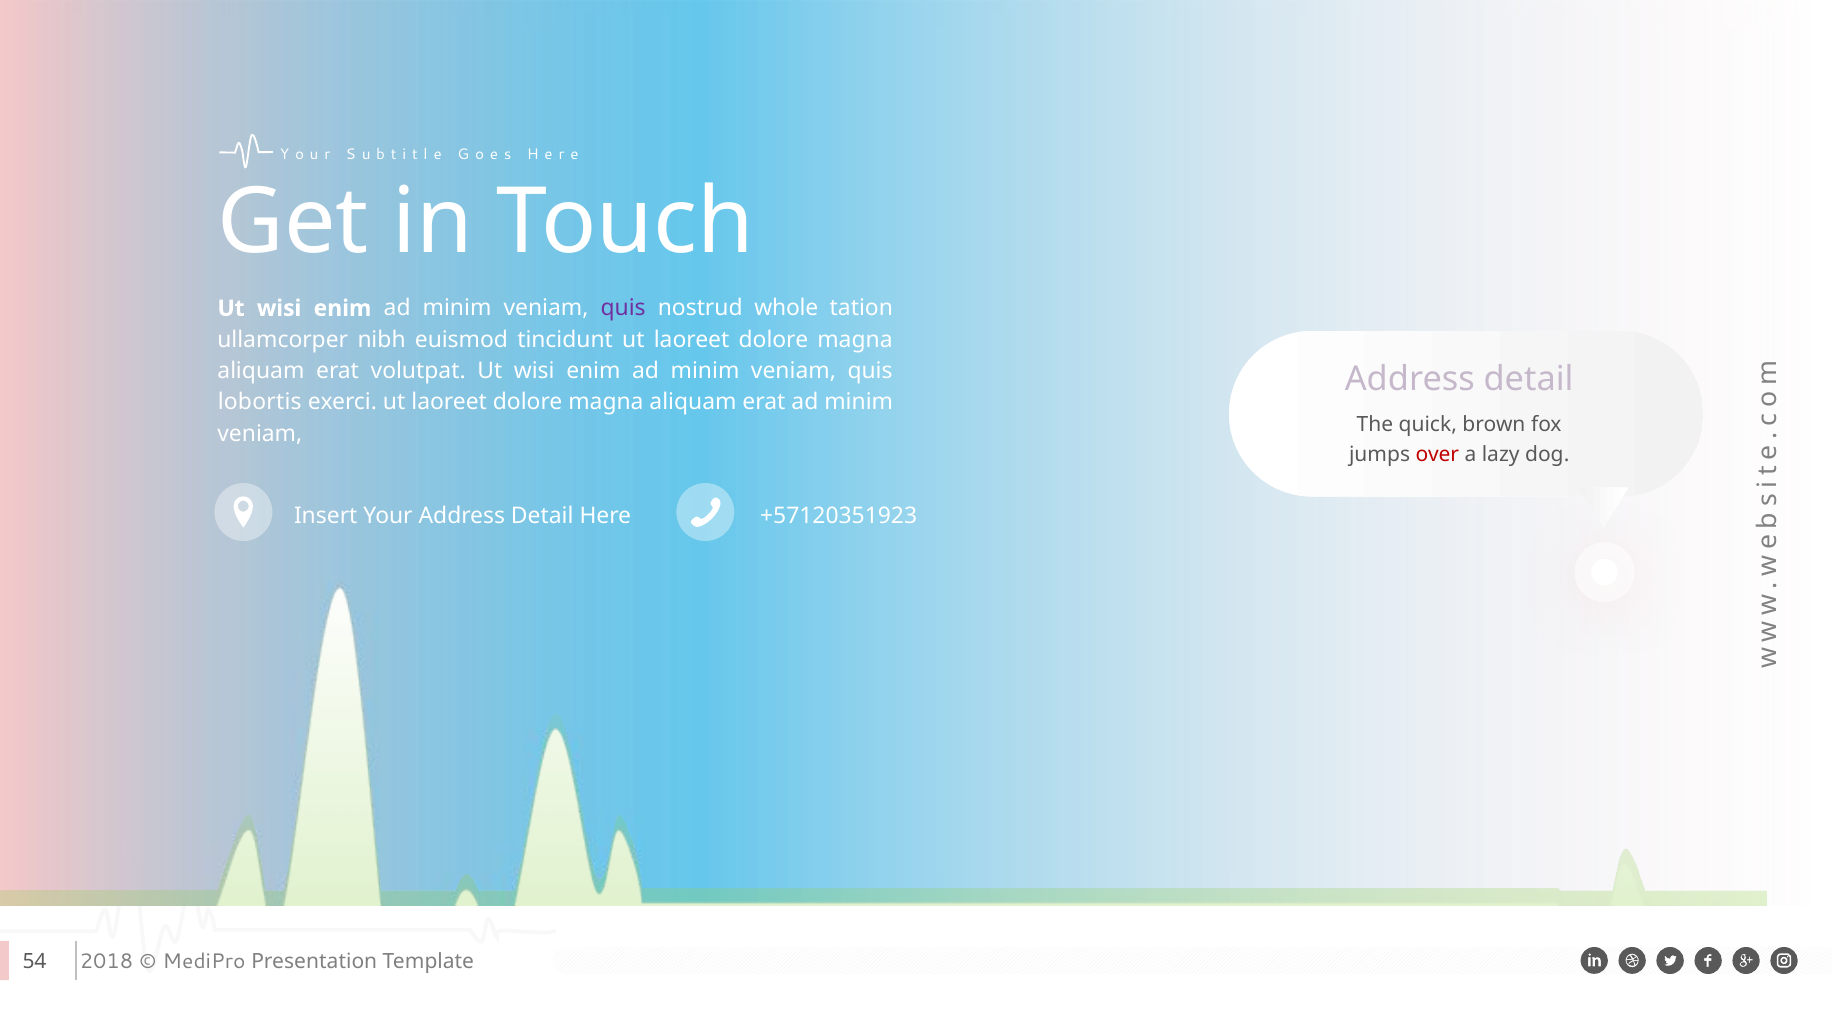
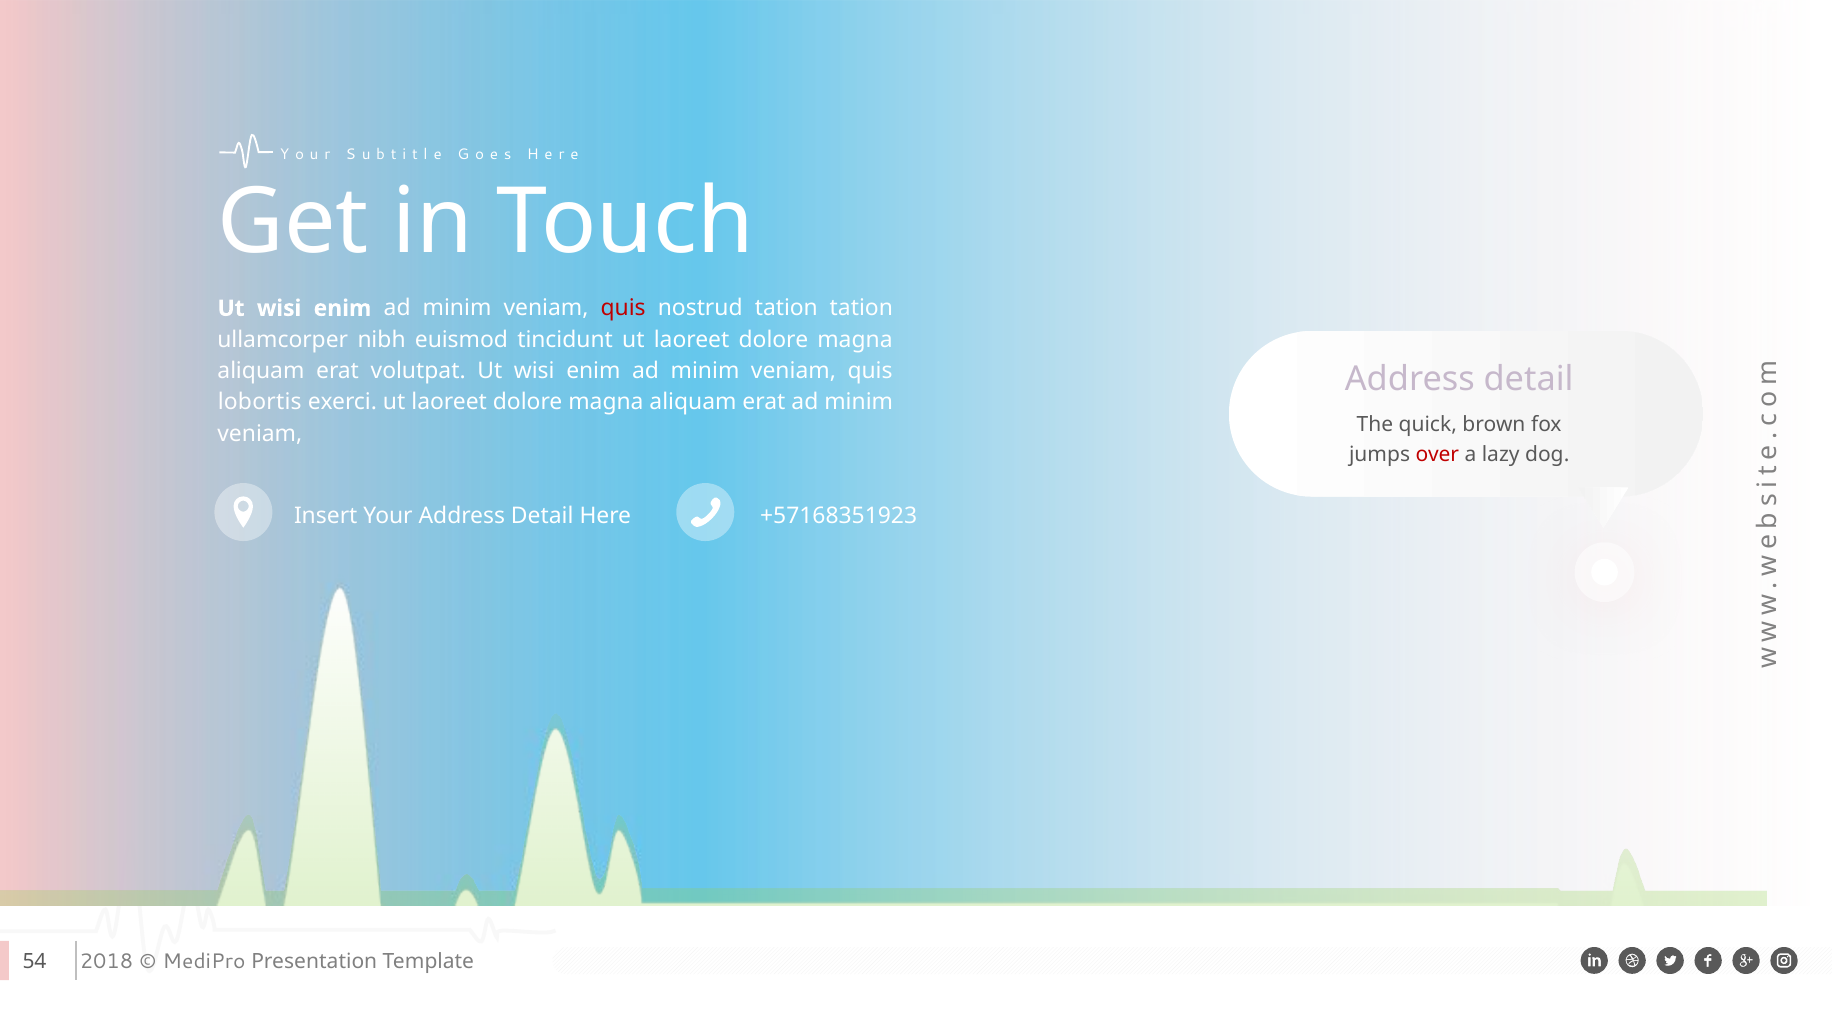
quis at (623, 308) colour: purple -> red
nostrud whole: whole -> tation
+57120351923: +57120351923 -> +57168351923
